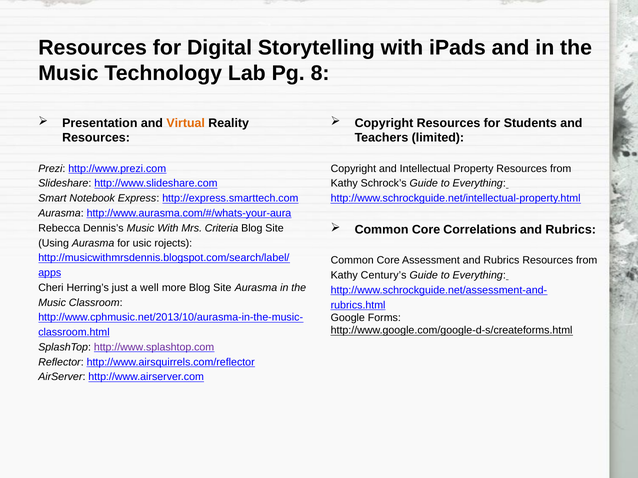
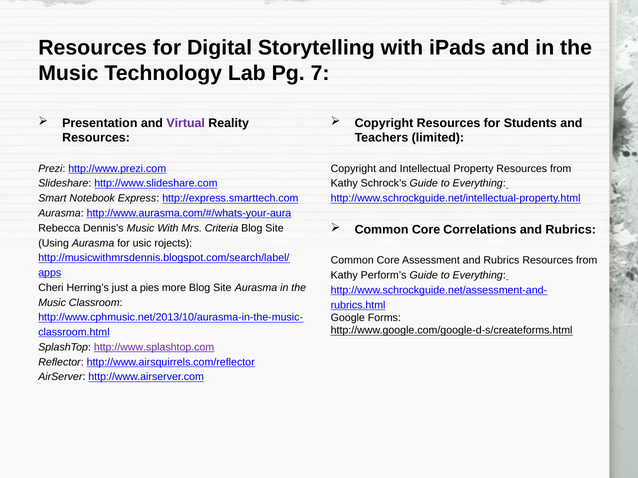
8: 8 -> 7
Virtual colour: orange -> purple
Century’s: Century’s -> Perform’s
well: well -> pies
